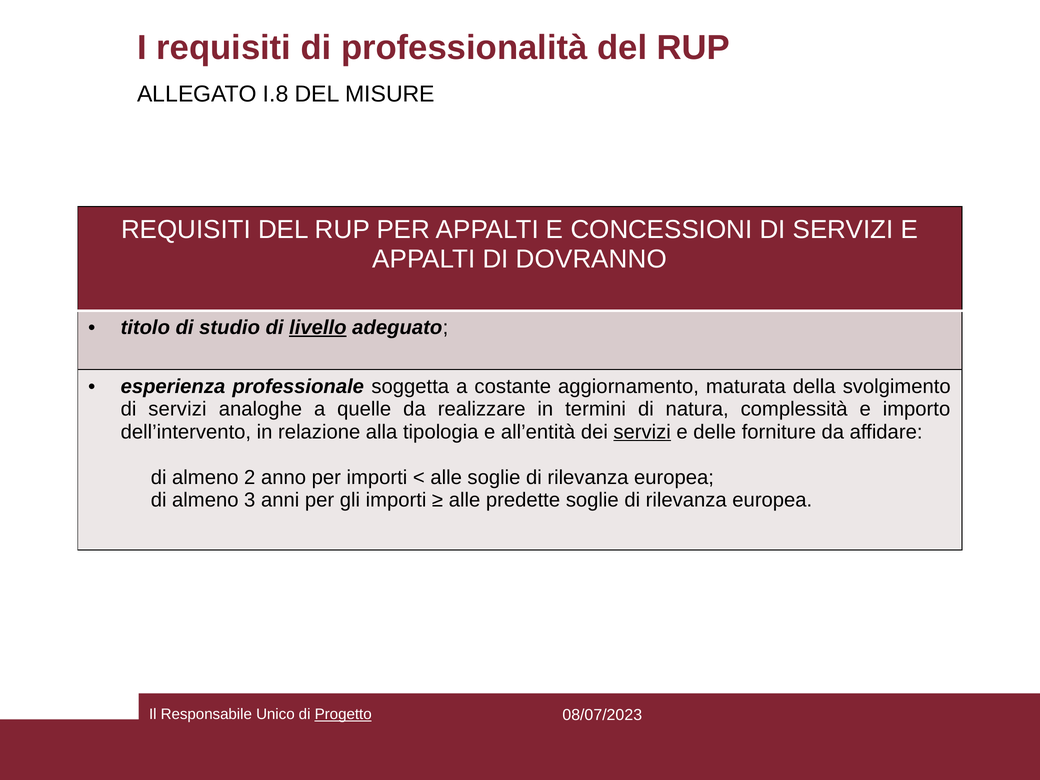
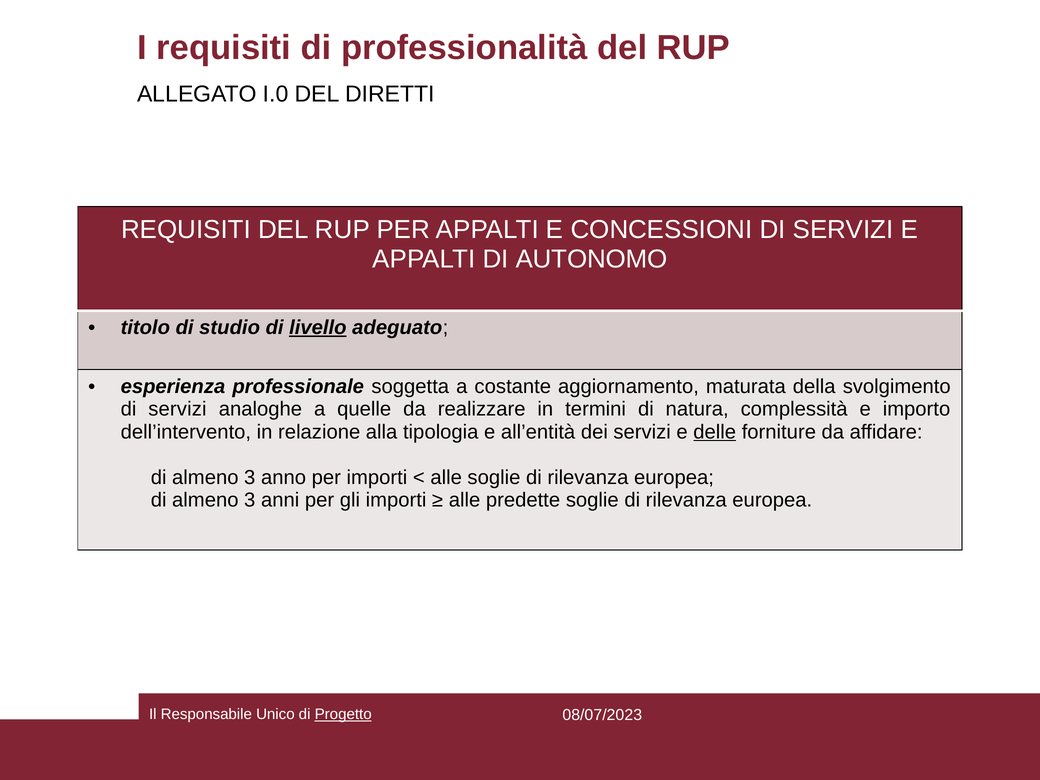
I.8: I.8 -> I.0
MISURE: MISURE -> DIRETTI
DOVRANNO: DOVRANNO -> AUTONOMO
servizi at (642, 432) underline: present -> none
delle underline: none -> present
2 at (250, 477): 2 -> 3
